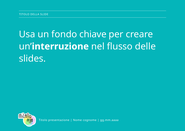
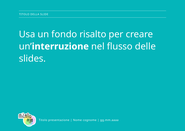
chiave: chiave -> risalto
